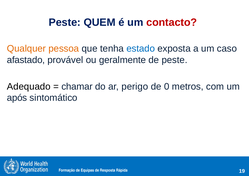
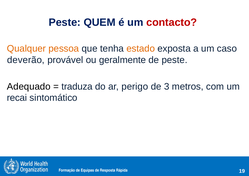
estado colour: blue -> orange
afastado: afastado -> deverão
chamar: chamar -> traduza
0: 0 -> 3
após: após -> recai
